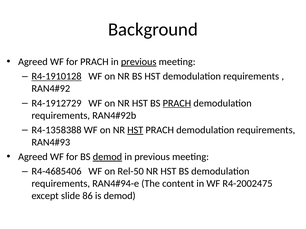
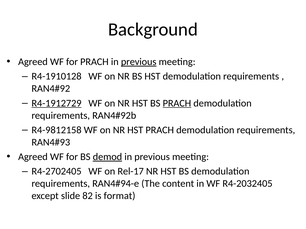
R4-1910128 underline: present -> none
R4-1912729 underline: none -> present
R4-1358388: R4-1358388 -> R4-9812158
HST at (135, 130) underline: present -> none
R4-4685406: R4-4685406 -> R4-2702405
Rel-50: Rel-50 -> Rel-17
R4-2002475: R4-2002475 -> R4-2032405
86: 86 -> 82
is demod: demod -> format
